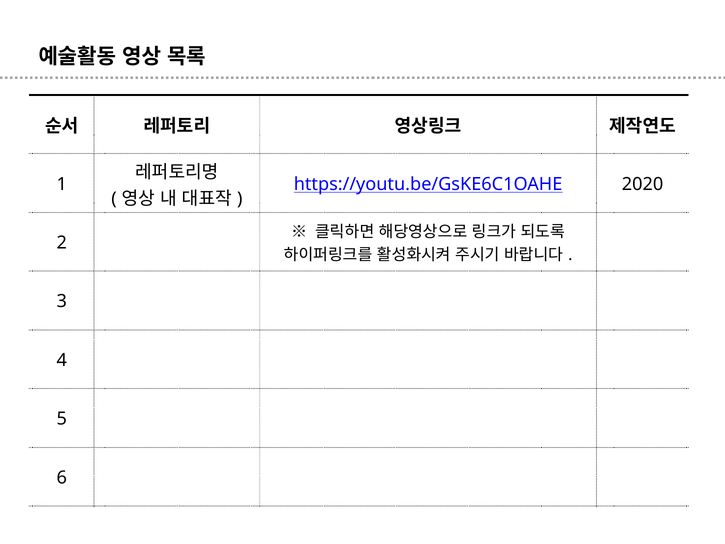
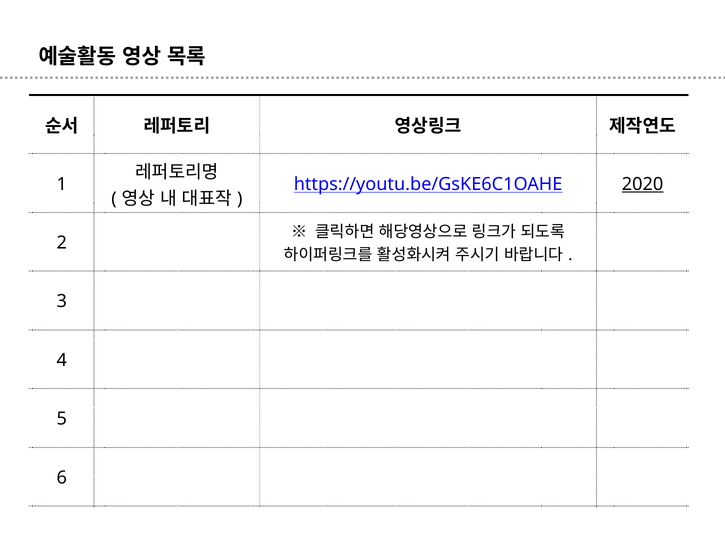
2020 underline: none -> present
